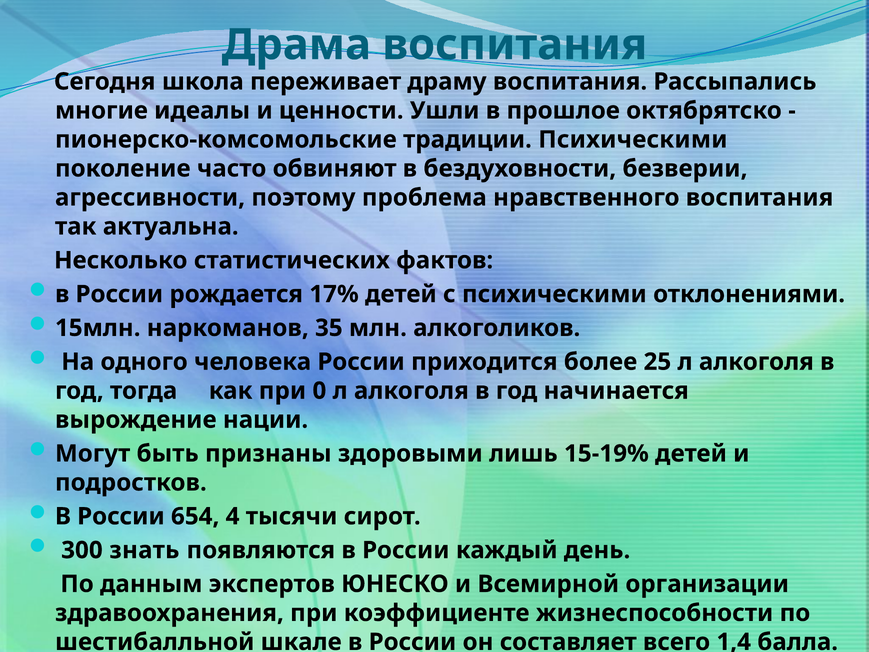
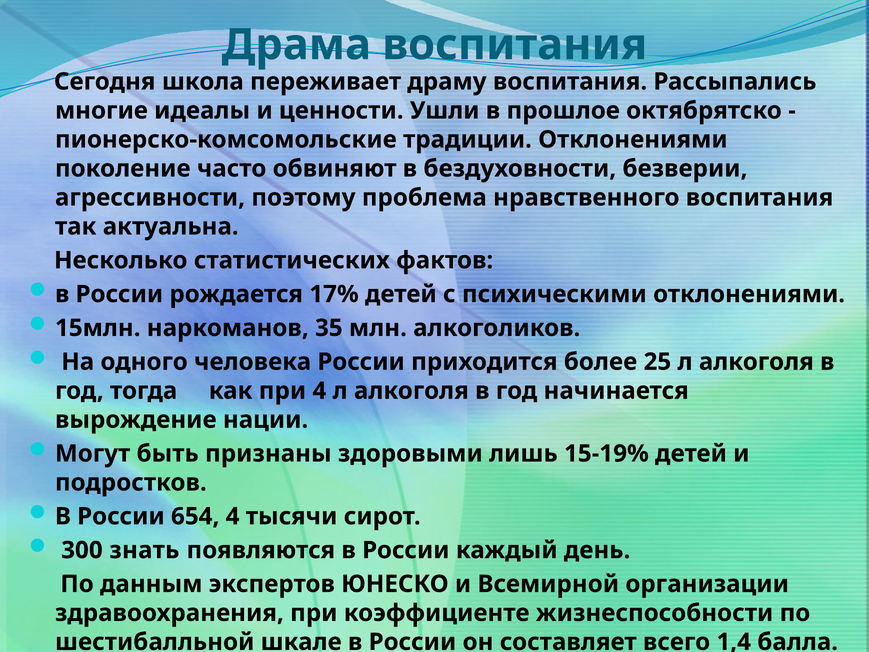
традиции Психическими: Психическими -> Отклонениями
при 0: 0 -> 4
